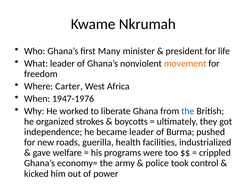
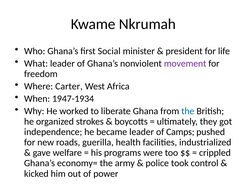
Many: Many -> Social
movement colour: orange -> purple
1947-1976: 1947-1976 -> 1947-1934
Burma: Burma -> Camps
